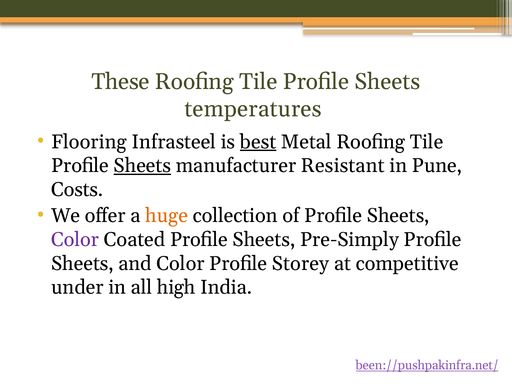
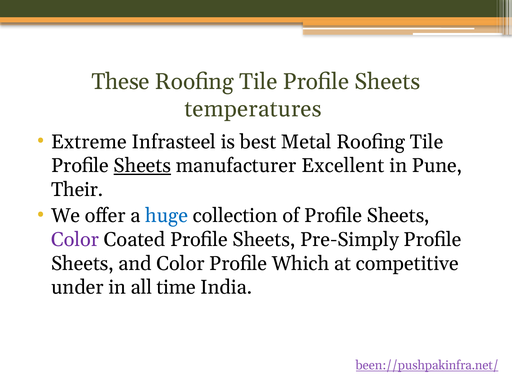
Flooring: Flooring -> Extreme
best underline: present -> none
Resistant: Resistant -> Excellent
Costs: Costs -> Their
huge colour: orange -> blue
Storey: Storey -> Which
high: high -> time
